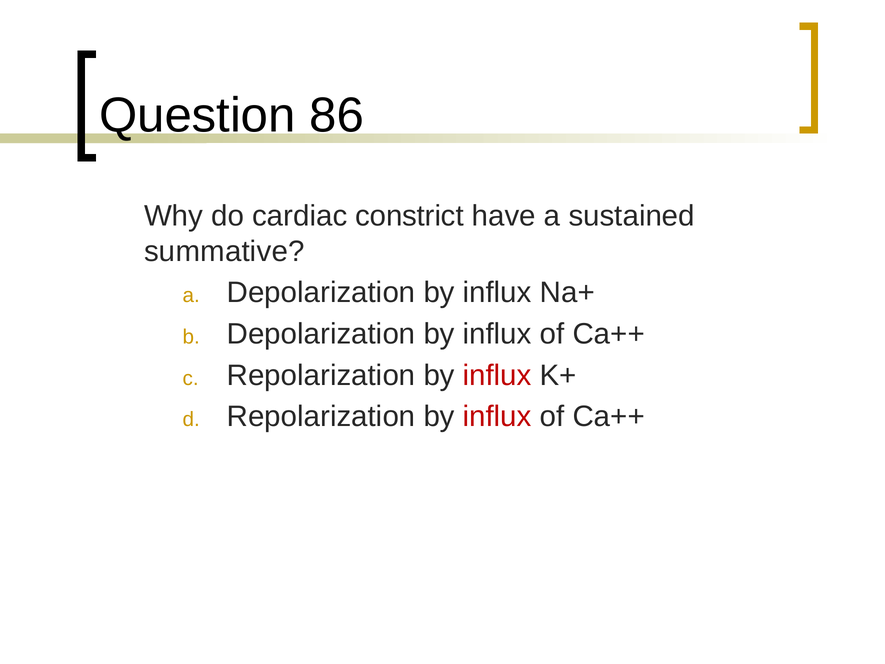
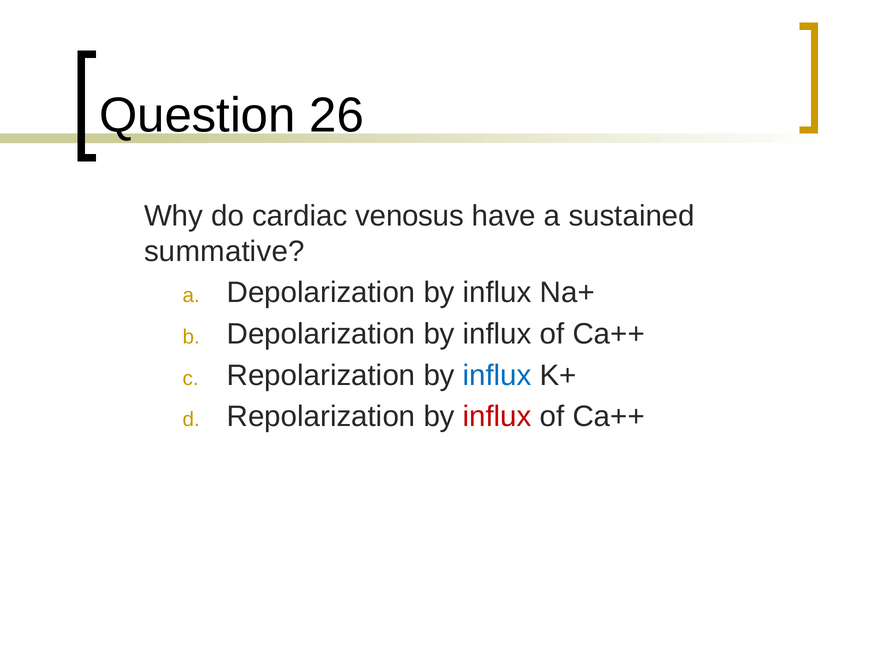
86: 86 -> 26
constrict: constrict -> venosus
influx at (497, 375) colour: red -> blue
